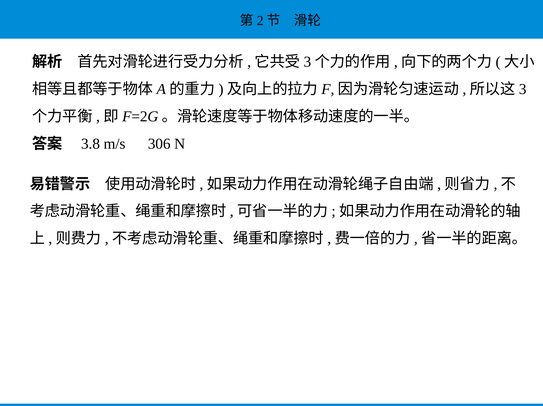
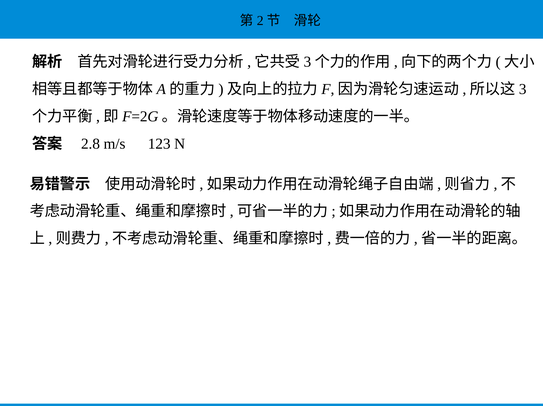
3.8: 3.8 -> 2.8
306: 306 -> 123
